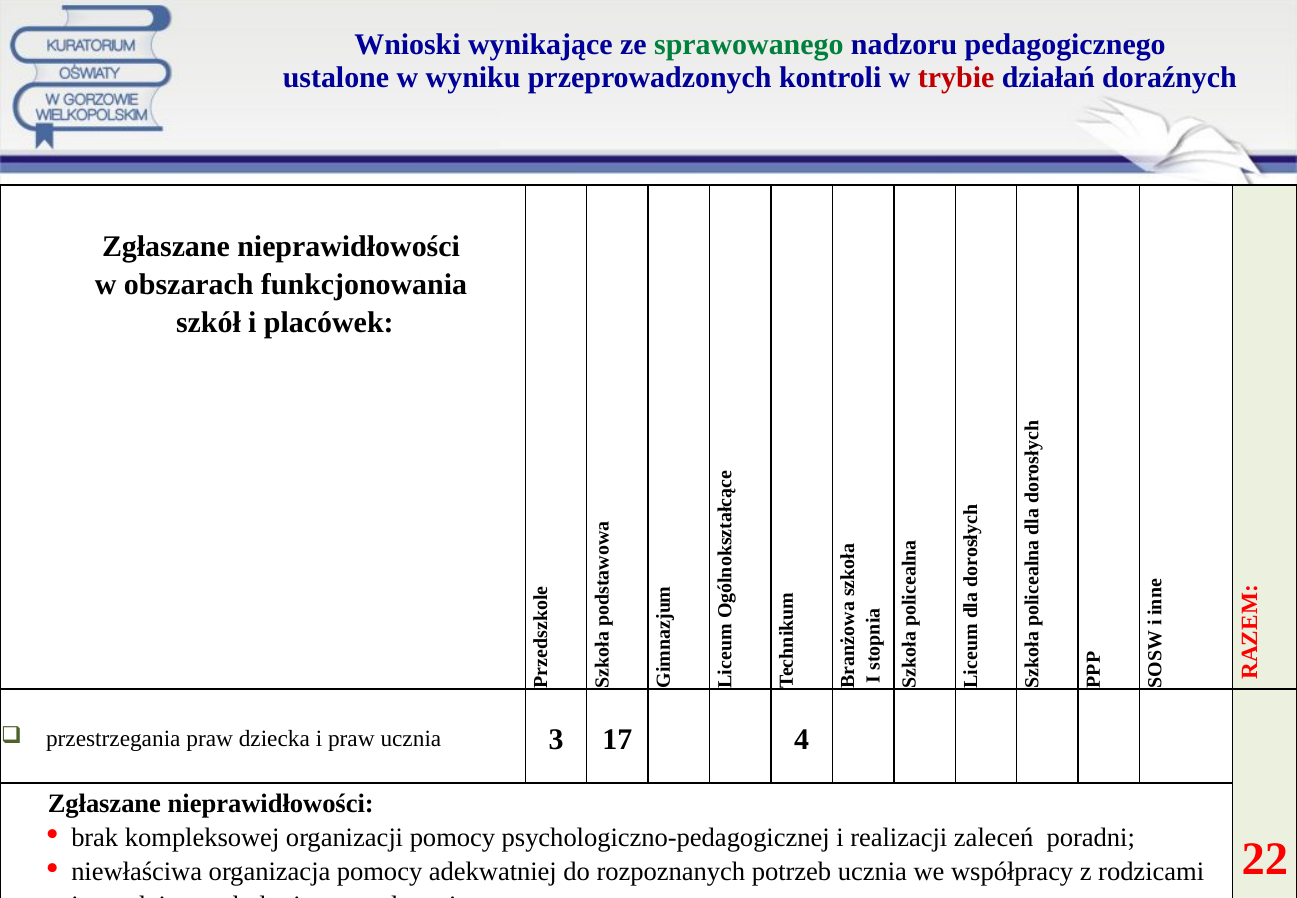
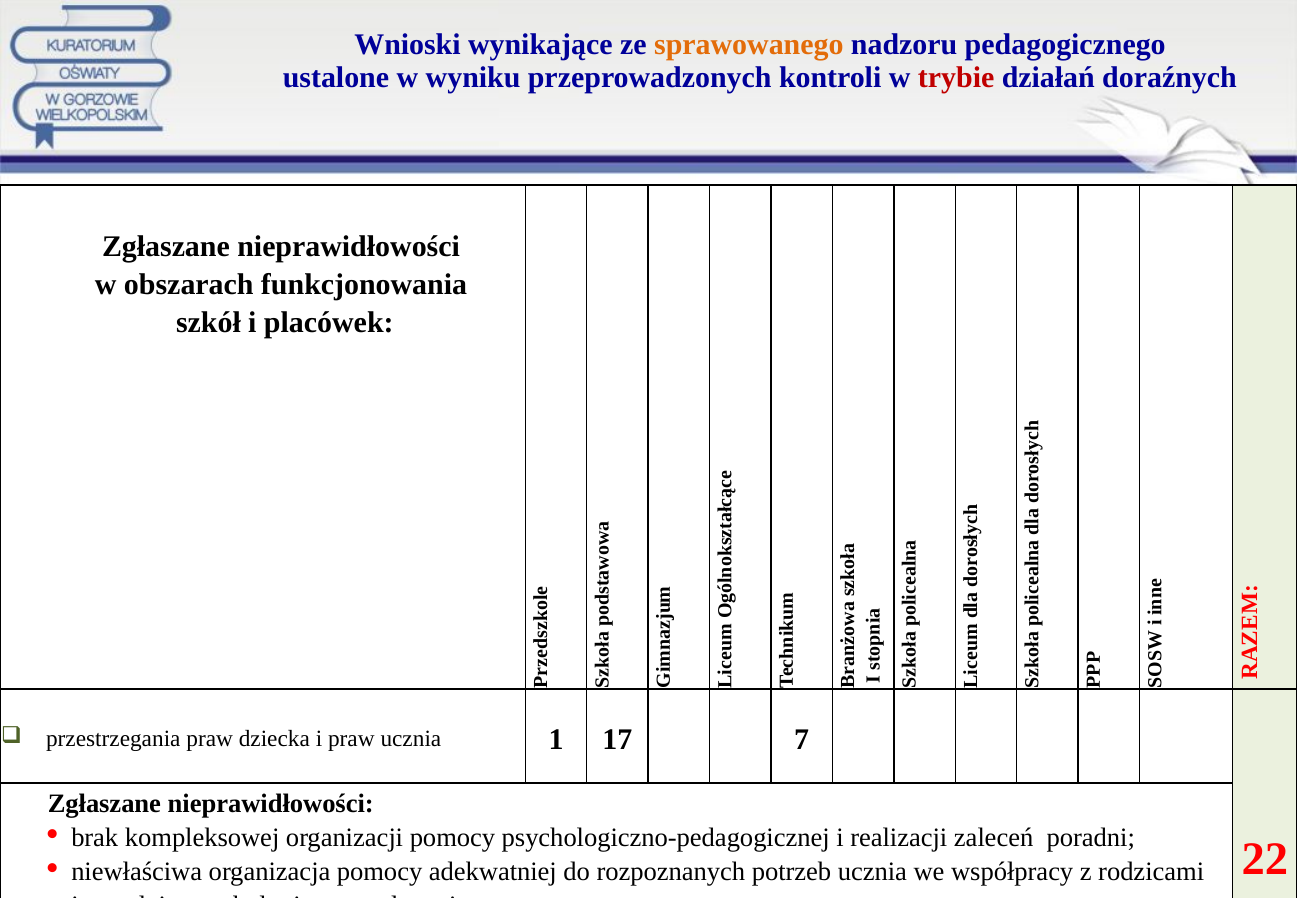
sprawowanego colour: green -> orange
3: 3 -> 1
4: 4 -> 7
